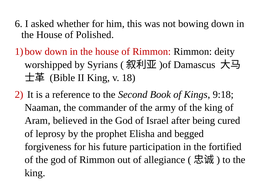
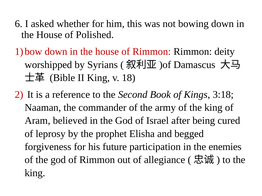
9:18: 9:18 -> 3:18
fortified: fortified -> enemies
